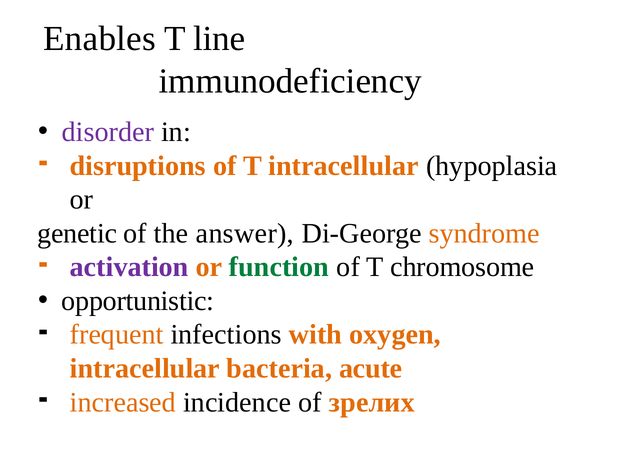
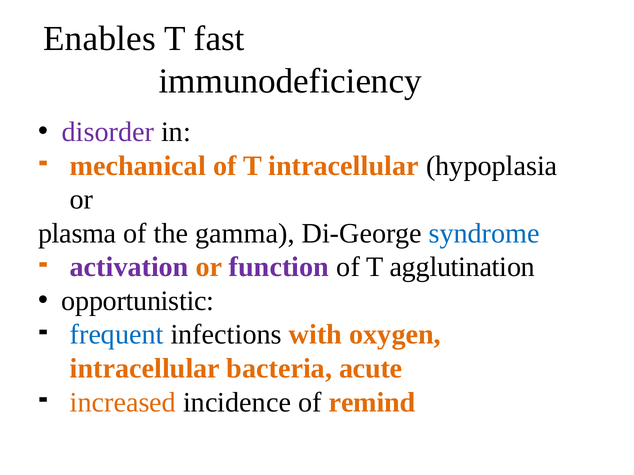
line: line -> fast
disruptions: disruptions -> mechanical
genetic: genetic -> plasma
answer: answer -> gamma
syndrome colour: orange -> blue
function colour: green -> purple
chromosome: chromosome -> agglutination
frequent colour: orange -> blue
зрелих: зрелих -> remind
